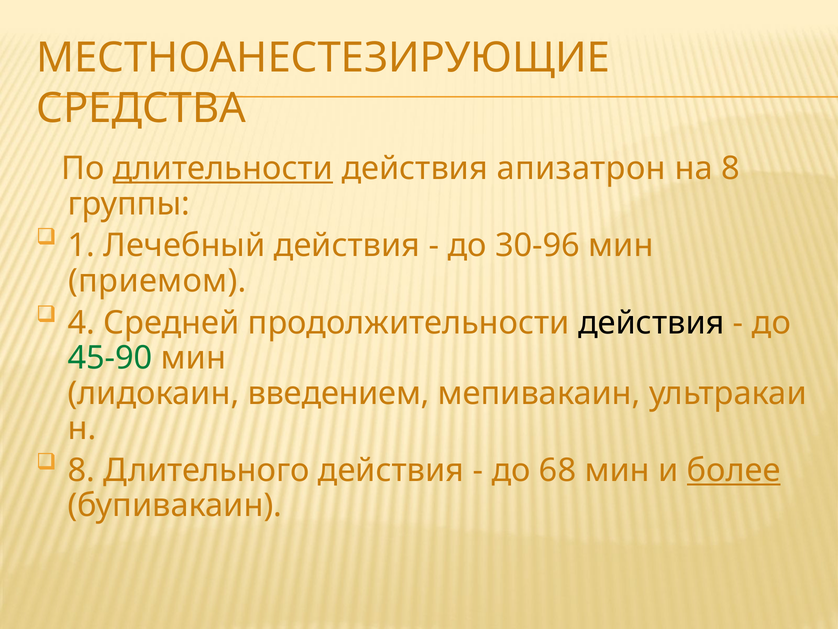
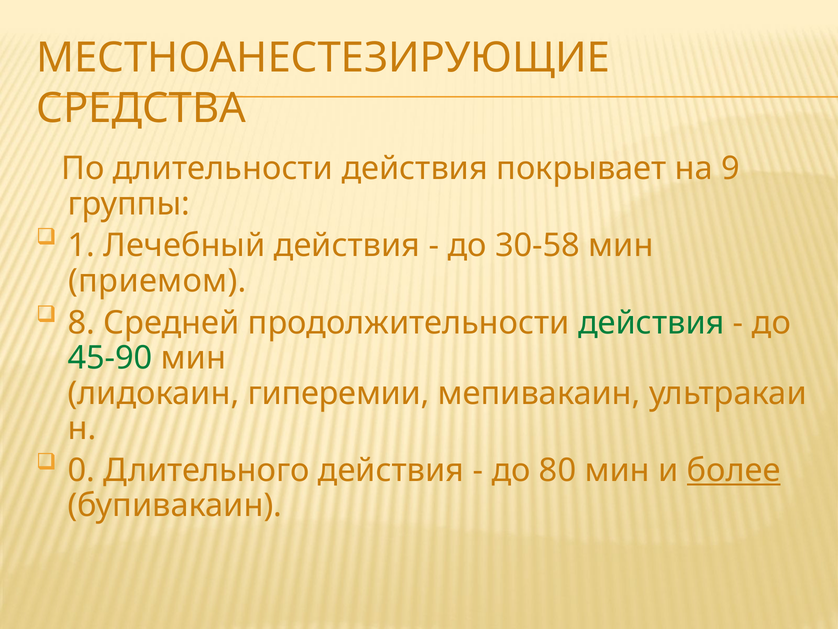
длительности underline: present -> none
апизатрон: апизатрон -> покрывает
на 8: 8 -> 9
30-96: 30-96 -> 30-58
4: 4 -> 8
действия at (651, 323) colour: black -> green
введением: введением -> гиперемии
8 at (81, 470): 8 -> 0
68: 68 -> 80
